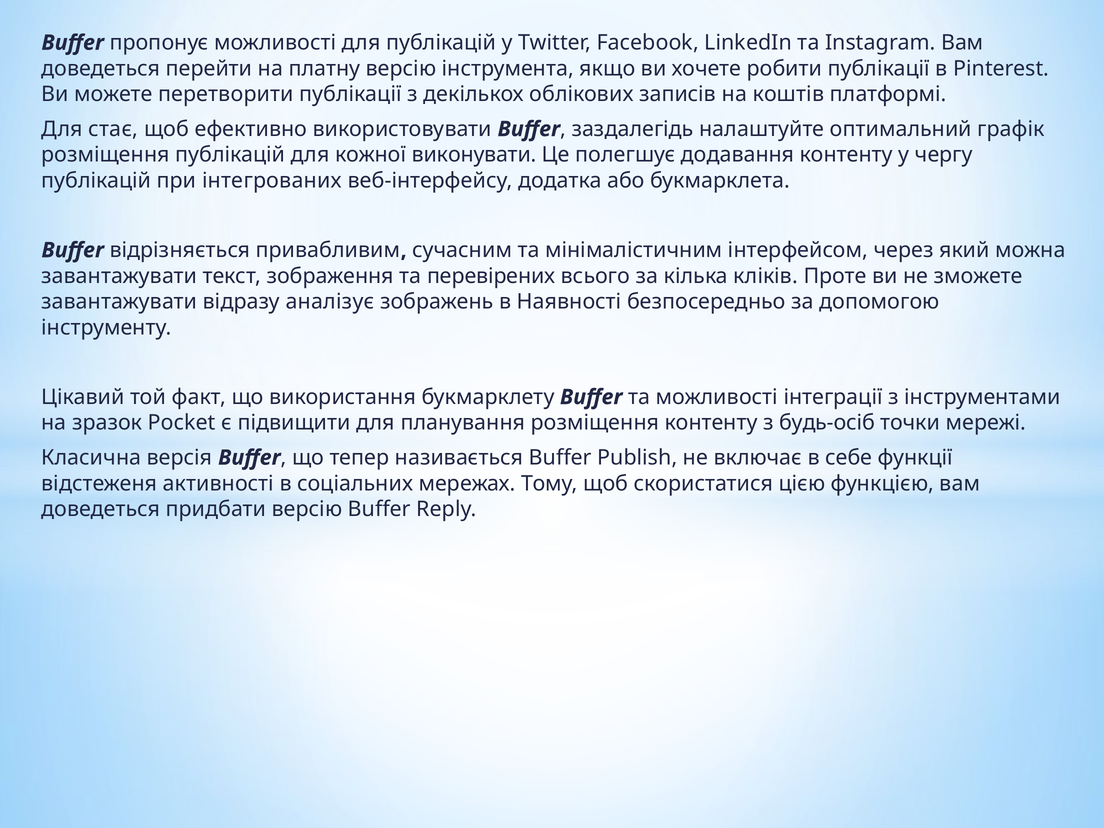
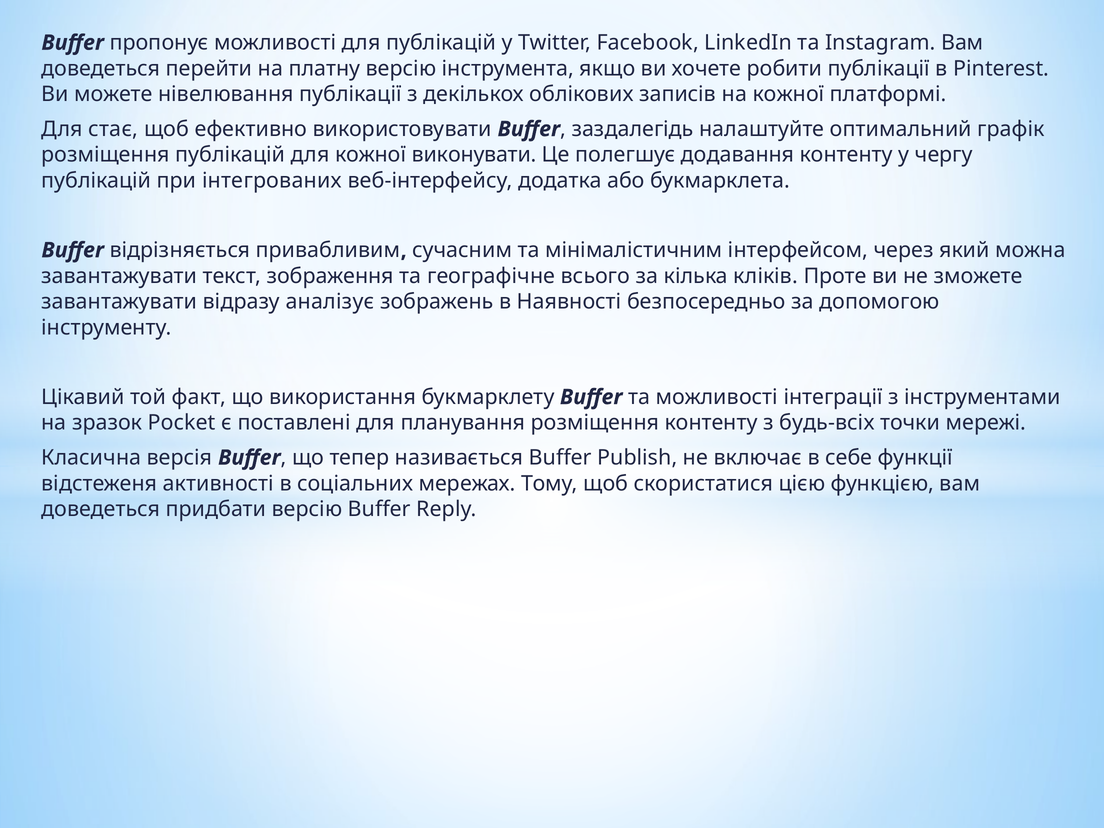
перетворити: перетворити -> нівелювання
на коштів: коштів -> кожної
перевірених: перевірених -> географічне
підвищити: підвищити -> поставлені
будь-осіб: будь-осіб -> будь-всіх
